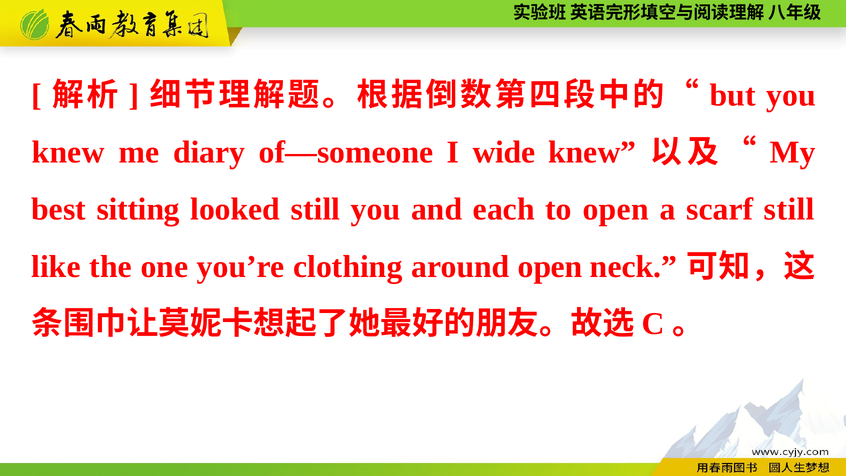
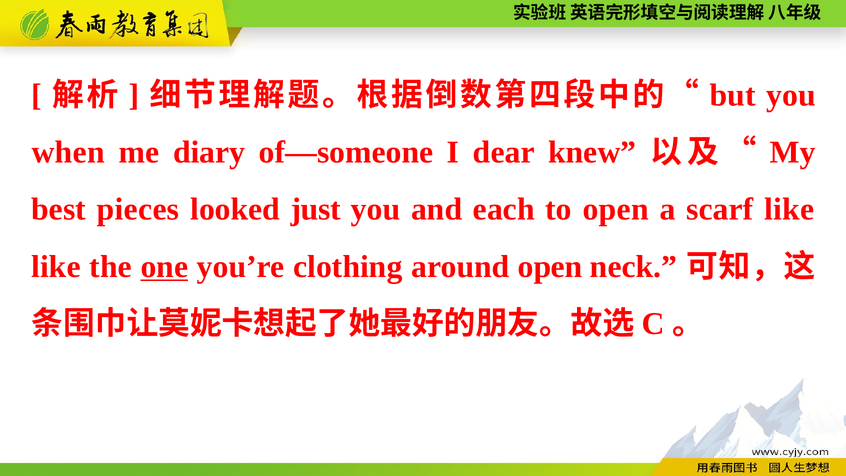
knew at (68, 152): knew -> when
wide: wide -> dear
sitting: sitting -> pieces
looked still: still -> just
scarf still: still -> like
one underline: none -> present
